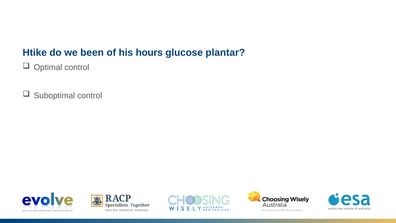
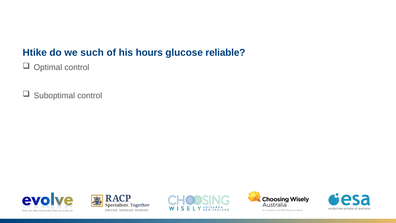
been: been -> such
plantar: plantar -> reliable
